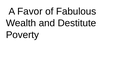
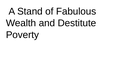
Favor: Favor -> Stand
